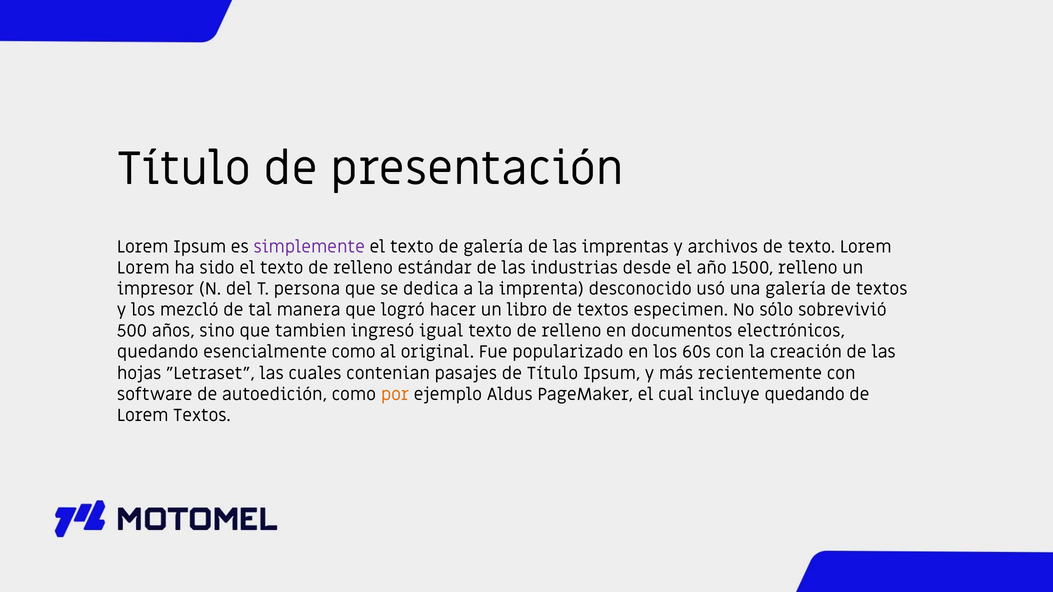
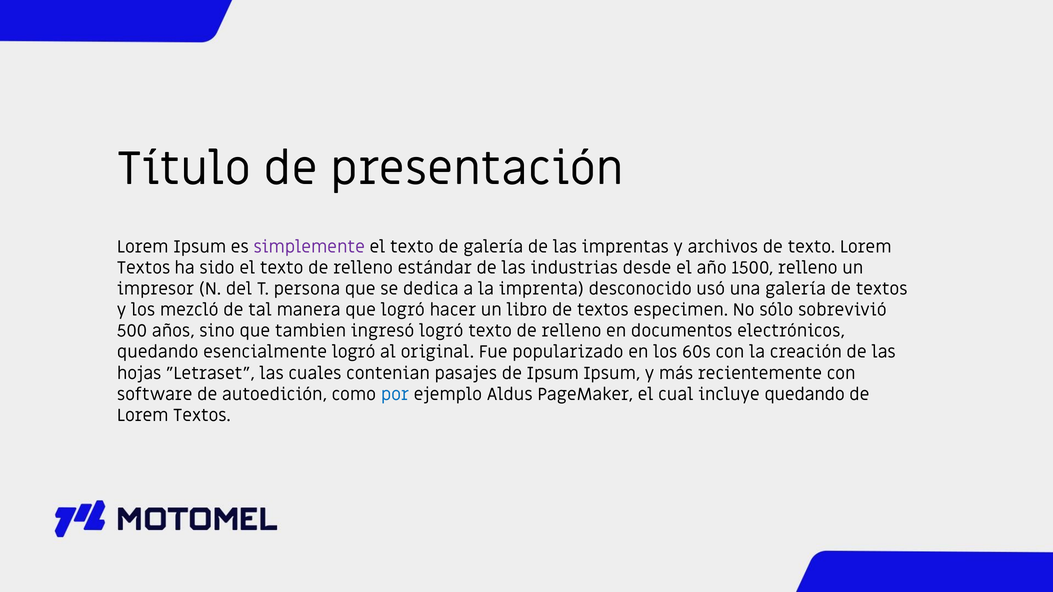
Lorem at (143, 268): Lorem -> Textos
ingresó igual: igual -> logró
esencialmente como: como -> logró
de Título: Título -> Ipsum
por colour: orange -> blue
